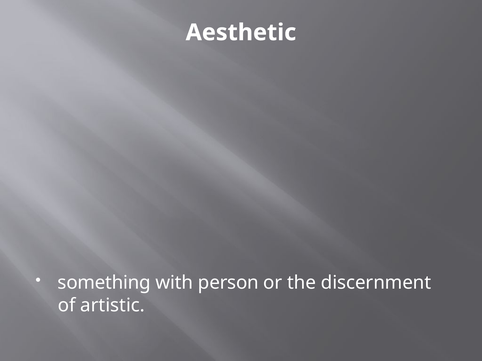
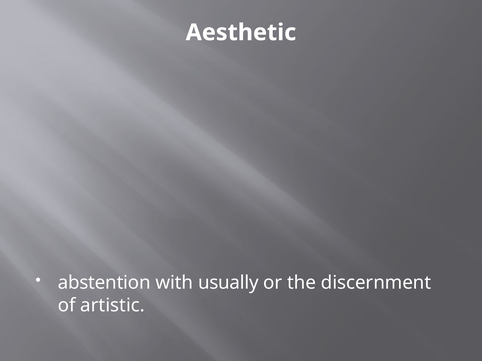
something: something -> abstention
person: person -> usually
